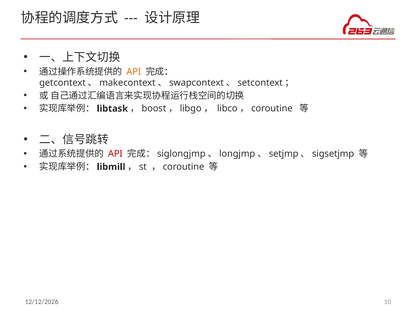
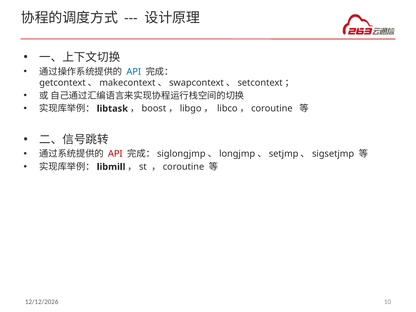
API at (134, 72) colour: orange -> blue
